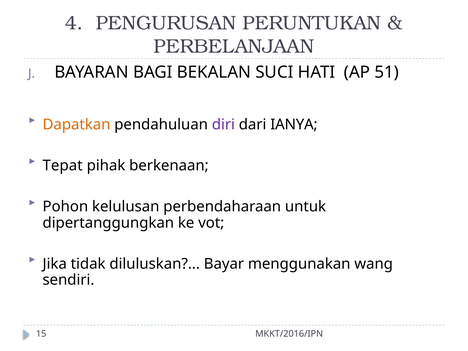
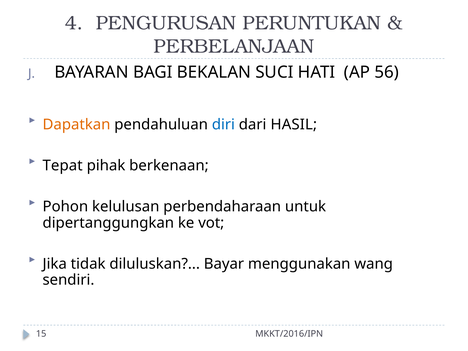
51: 51 -> 56
diri colour: purple -> blue
IANYA: IANYA -> HASIL
